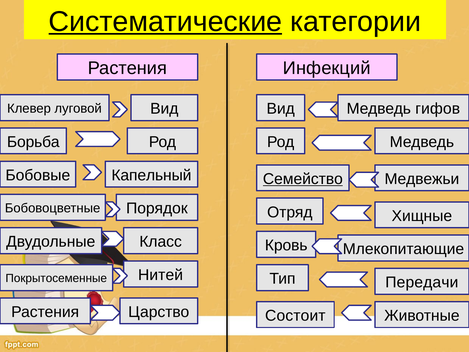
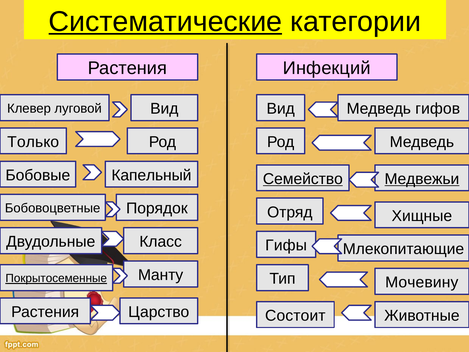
Борьба: Борьба -> Только
Медвежьи underline: none -> present
Кровь: Кровь -> Гифы
Нитей: Нитей -> Манту
Покрытосеменные underline: none -> present
Передачи: Передачи -> Мочевину
